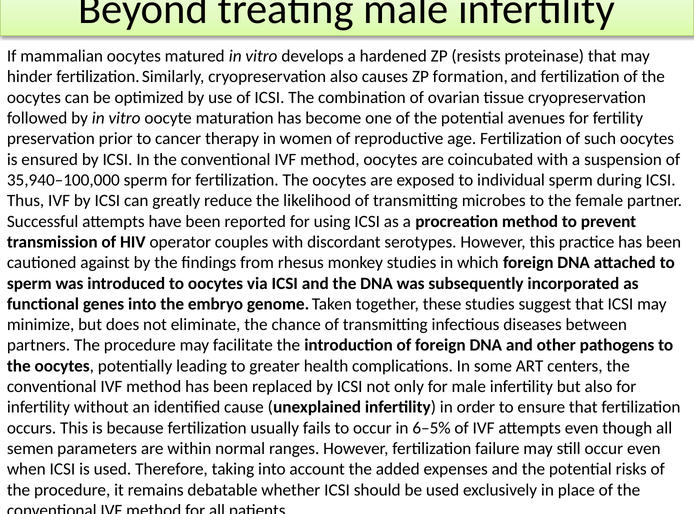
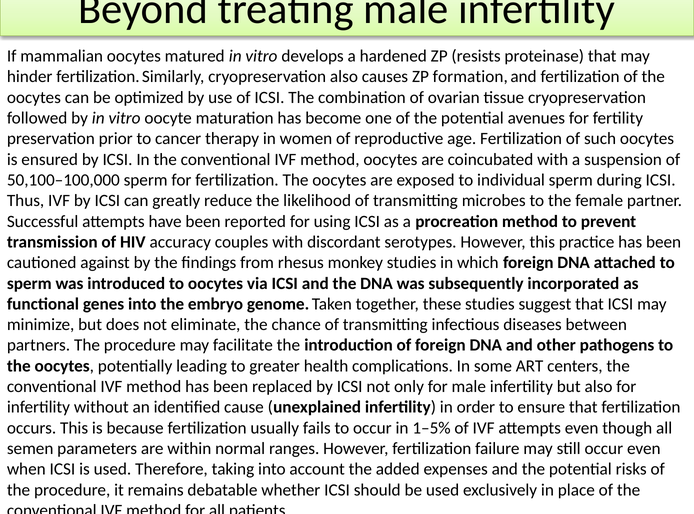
35,940–100,000: 35,940–100,000 -> 50,100–100,000
operator: operator -> accuracy
6–5%: 6–5% -> 1–5%
